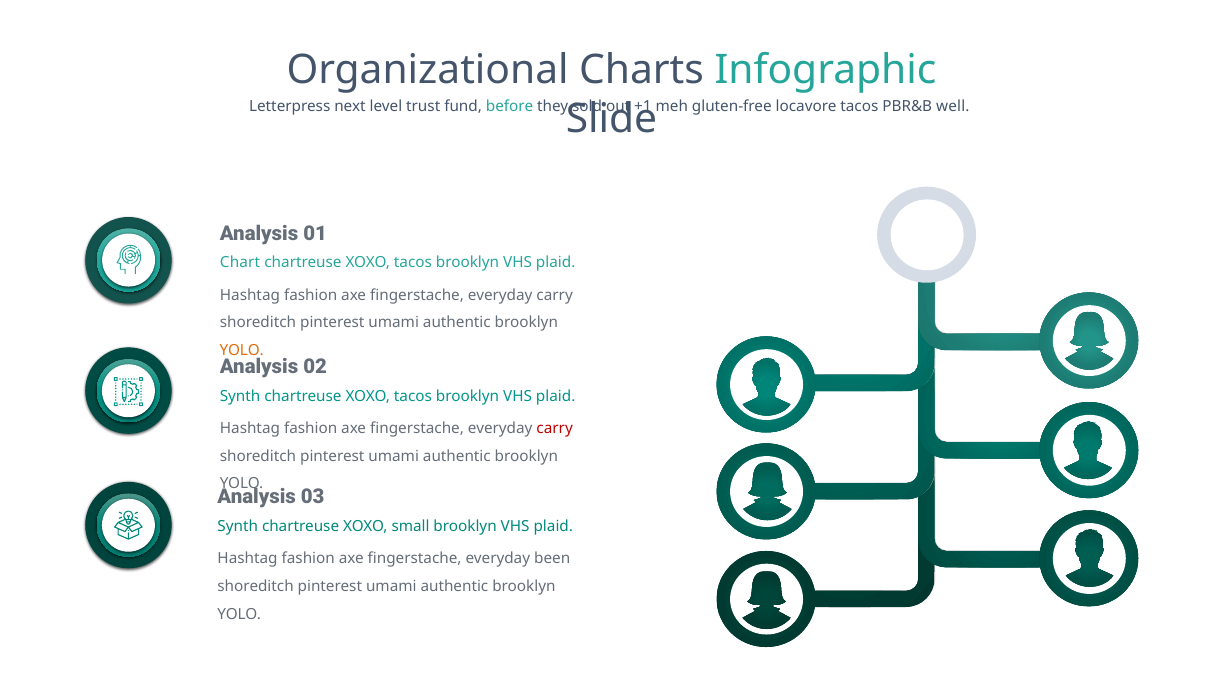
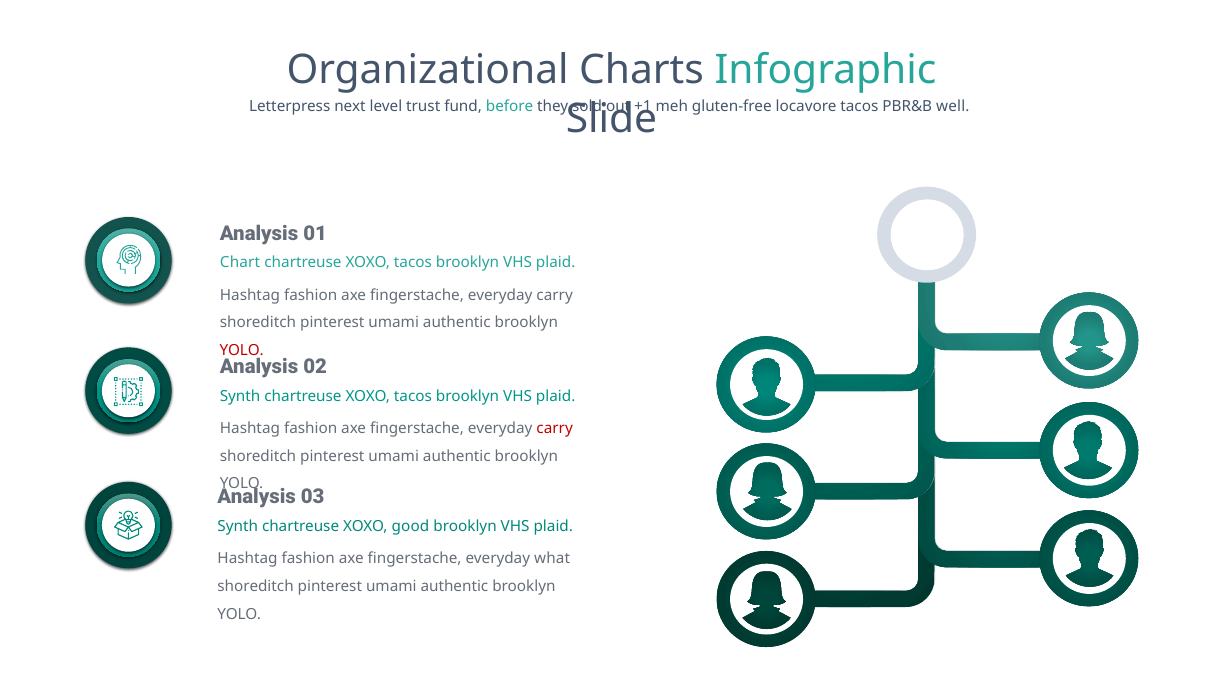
YOLO at (242, 350) colour: orange -> red
small: small -> good
been: been -> what
